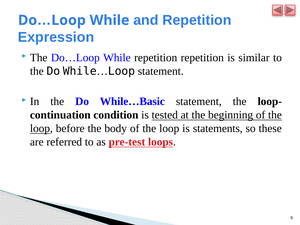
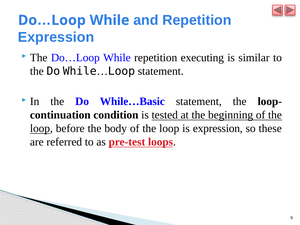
repetition repetition: repetition -> executing
is statements: statements -> expression
